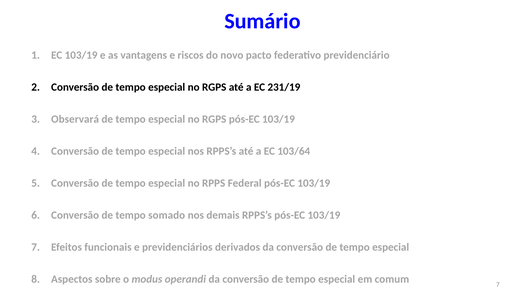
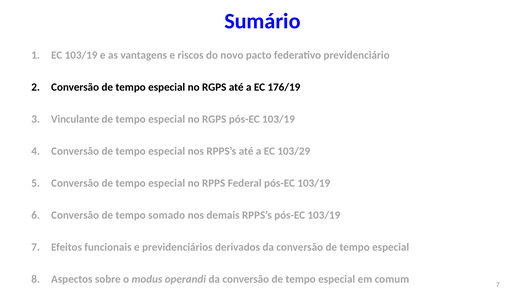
231/19: 231/19 -> 176/19
Observará: Observará -> Vinculante
103/64: 103/64 -> 103/29
